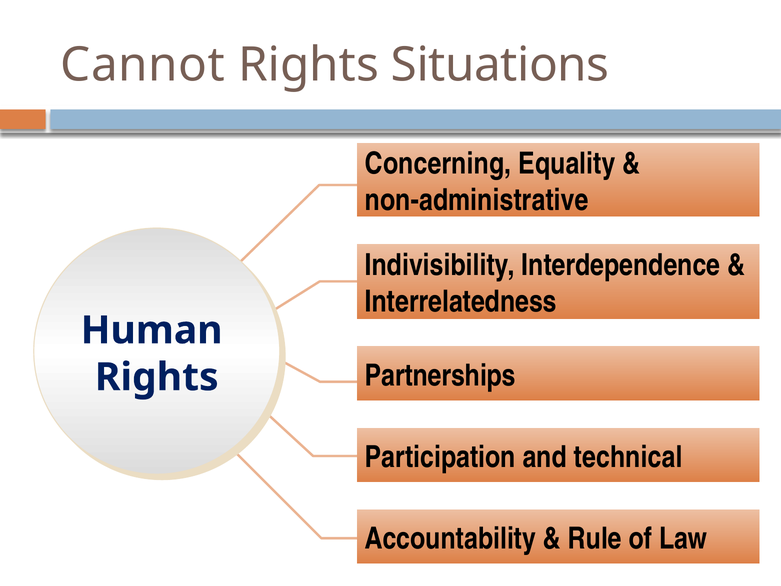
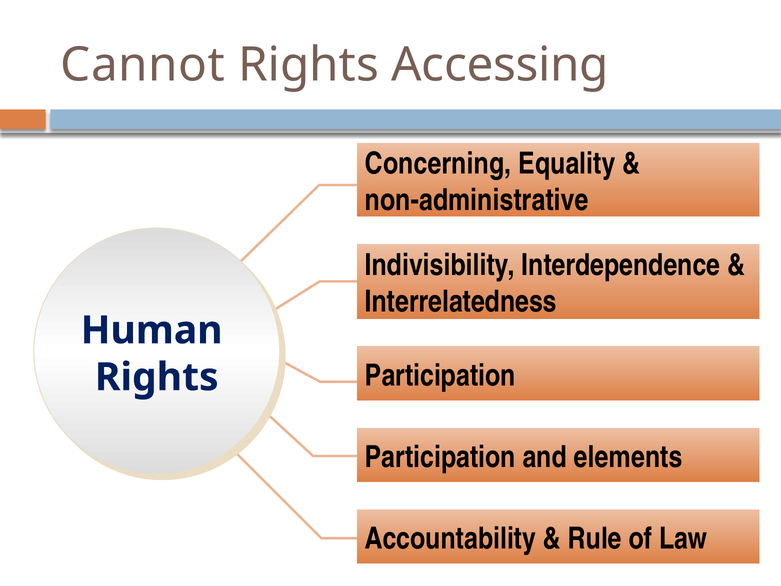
Situations: Situations -> Accessing
Partnerships at (440, 375): Partnerships -> Participation
technical: technical -> elements
